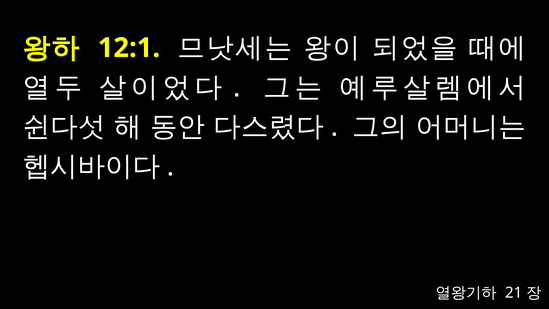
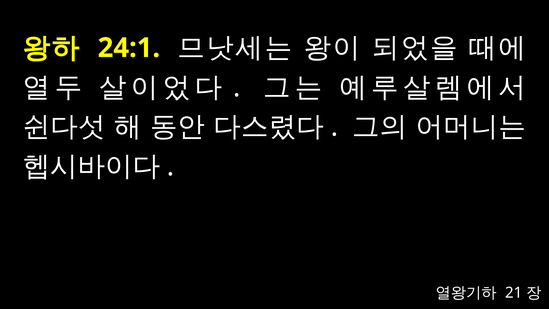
12:1: 12:1 -> 24:1
